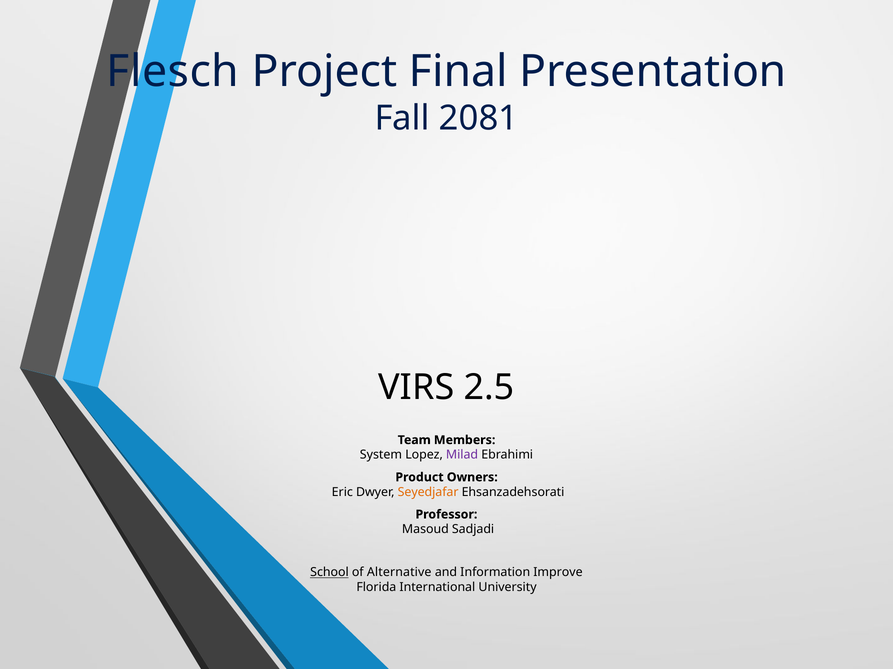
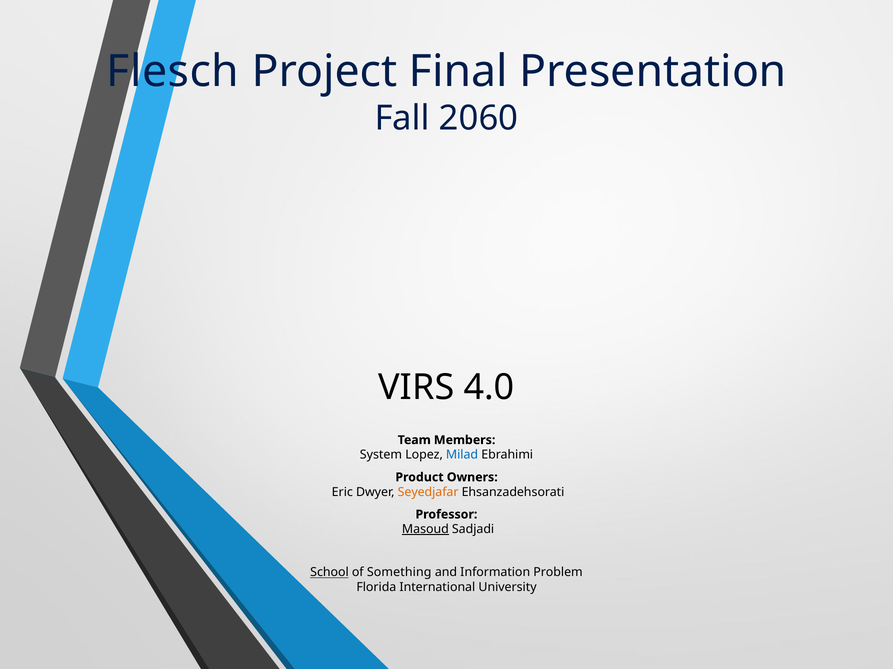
2081: 2081 -> 2060
2.5: 2.5 -> 4.0
Milad colour: purple -> blue
Masoud underline: none -> present
Alternative: Alternative -> Something
Improve: Improve -> Problem
